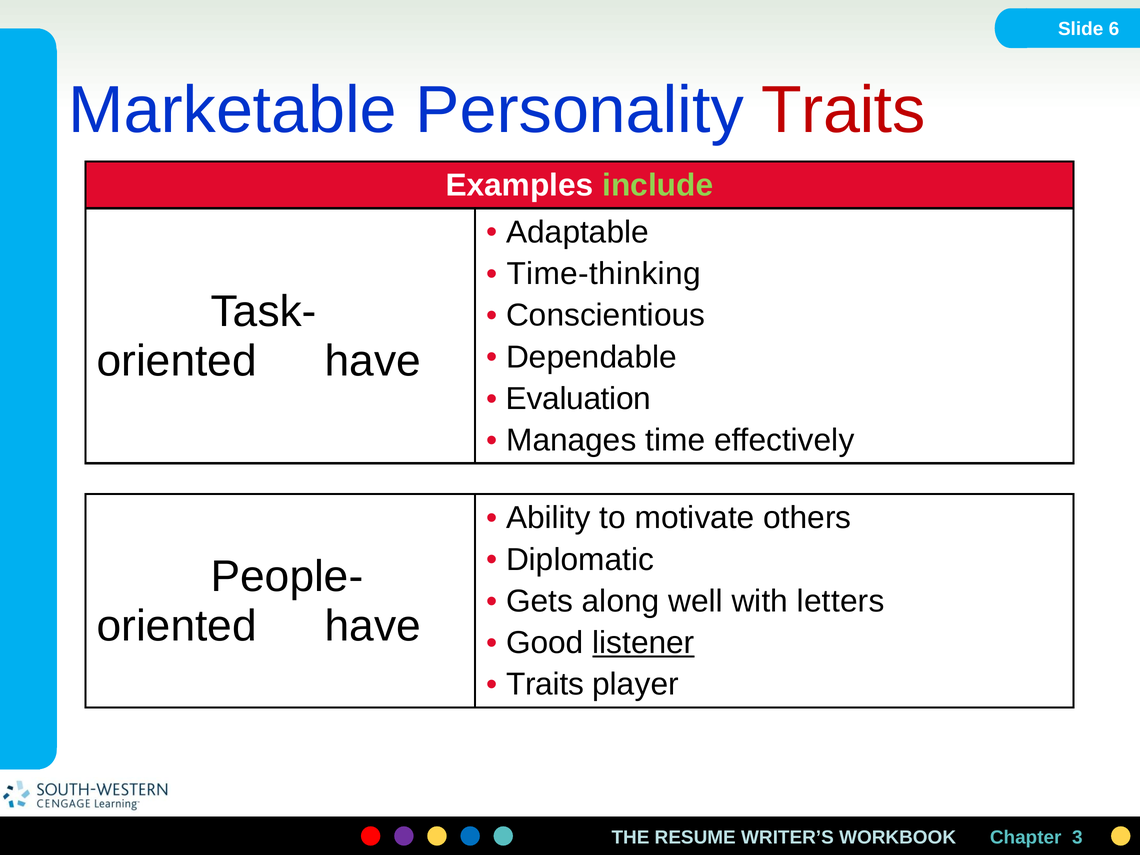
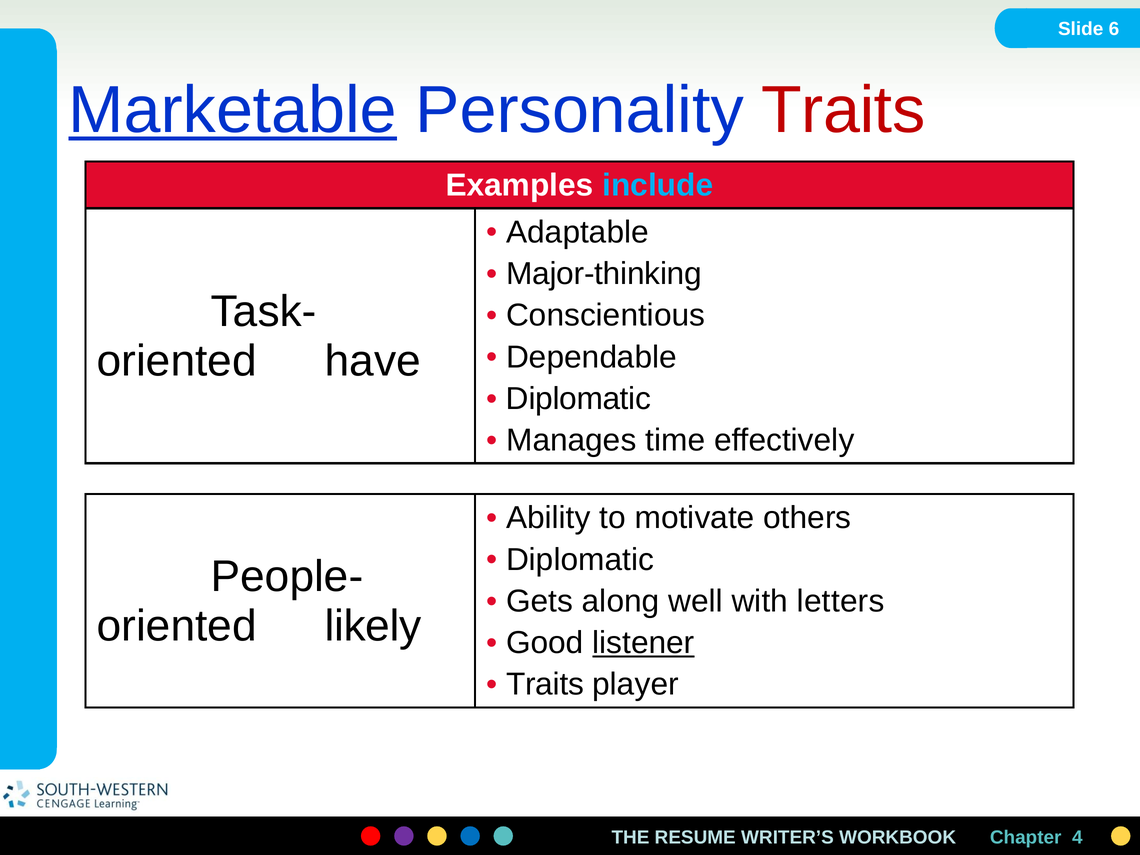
Marketable underline: none -> present
include colour: light green -> light blue
Time-thinking: Time-thinking -> Major-thinking
Evaluation at (578, 399): Evaluation -> Diplomatic
have at (373, 626): have -> likely
3: 3 -> 4
